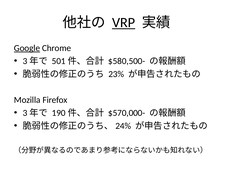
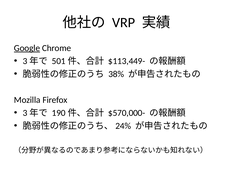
VRP underline: present -> none
$580,500-: $580,500- -> $113,449-
23%: 23% -> 38%
